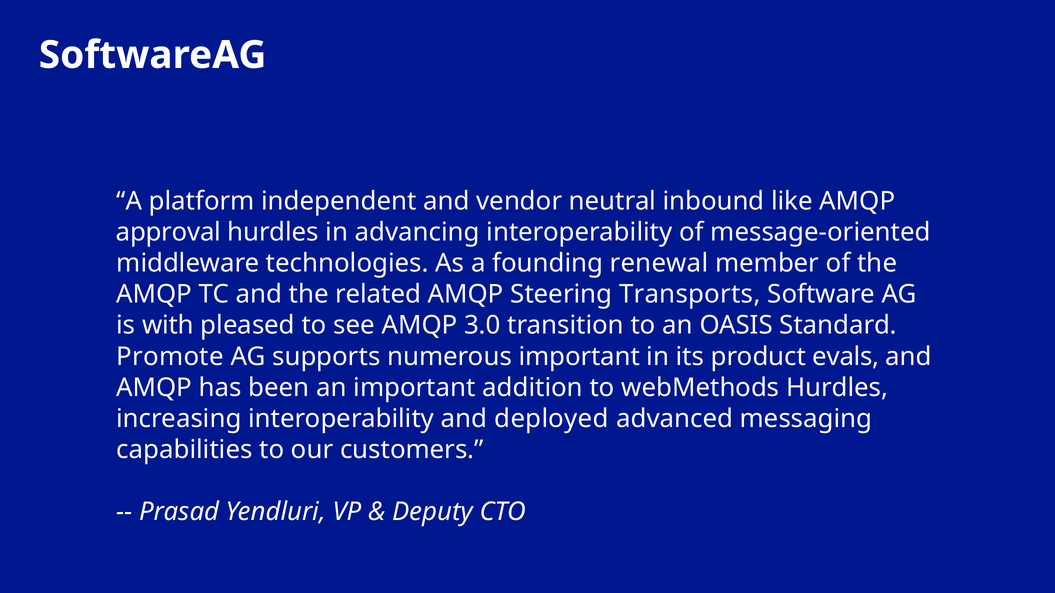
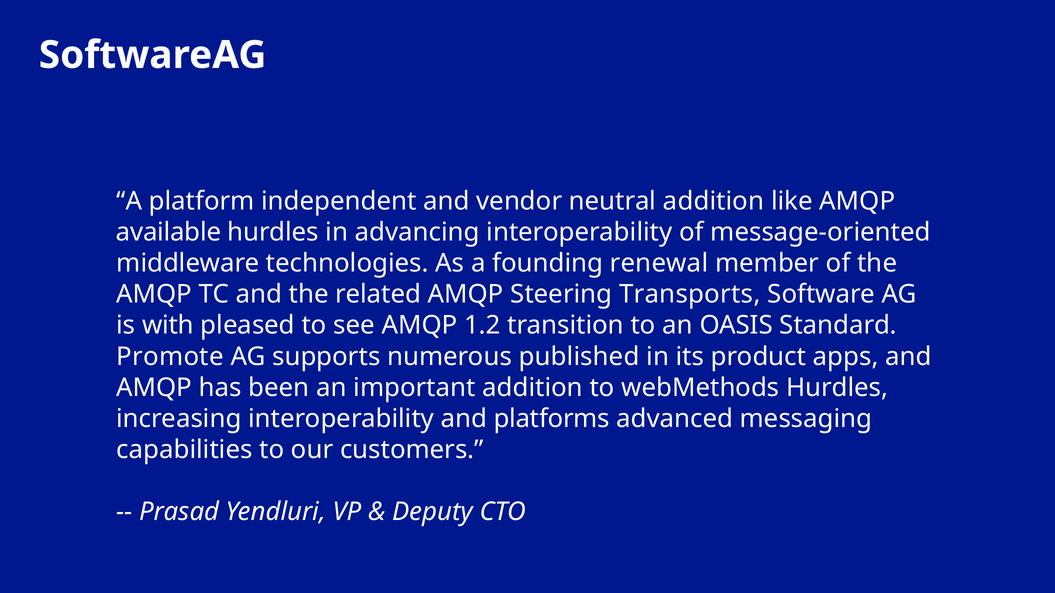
neutral inbound: inbound -> addition
approval: approval -> available
3.0: 3.0 -> 1.2
numerous important: important -> published
evals: evals -> apps
deployed: deployed -> platforms
